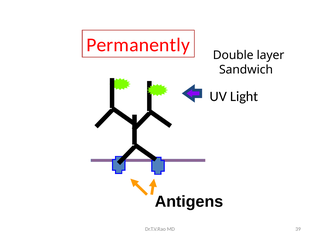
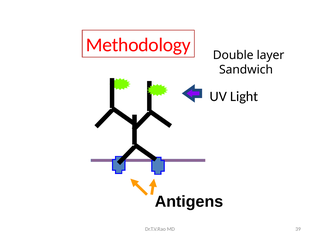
Permanently: Permanently -> Methodology
